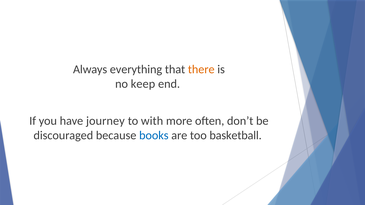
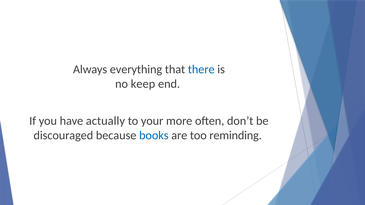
there colour: orange -> blue
journey: journey -> actually
with: with -> your
basketball: basketball -> reminding
